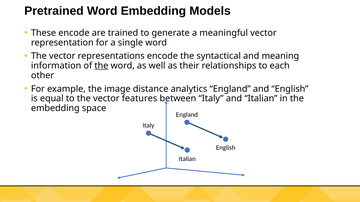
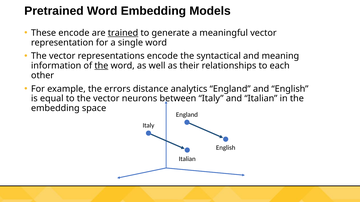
trained underline: none -> present
image: image -> errors
features: features -> neurons
